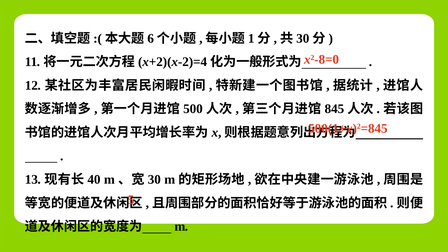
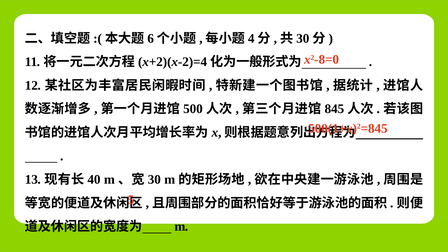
1: 1 -> 4
